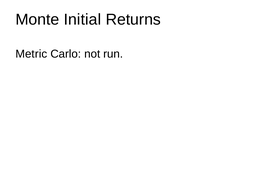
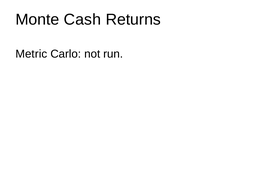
Initial: Initial -> Cash
